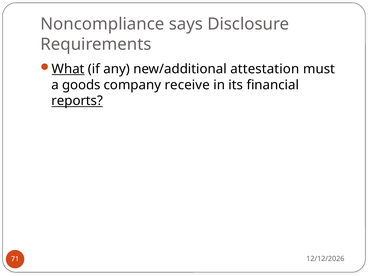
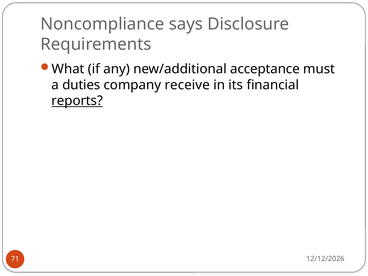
What underline: present -> none
attestation: attestation -> acceptance
goods: goods -> duties
